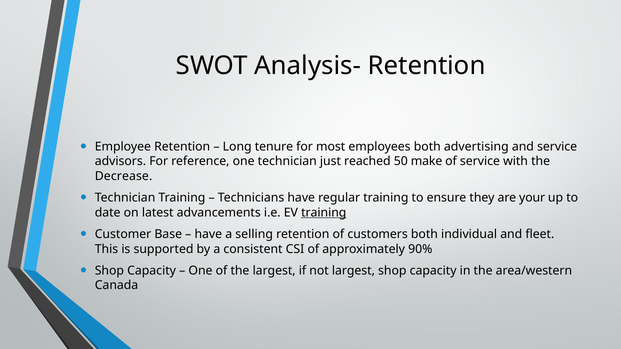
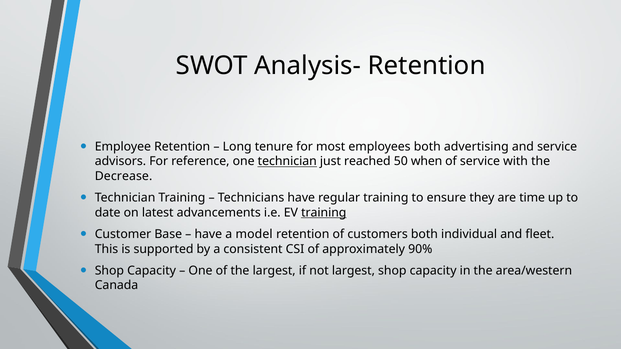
technician at (287, 162) underline: none -> present
make: make -> when
your: your -> time
selling: selling -> model
